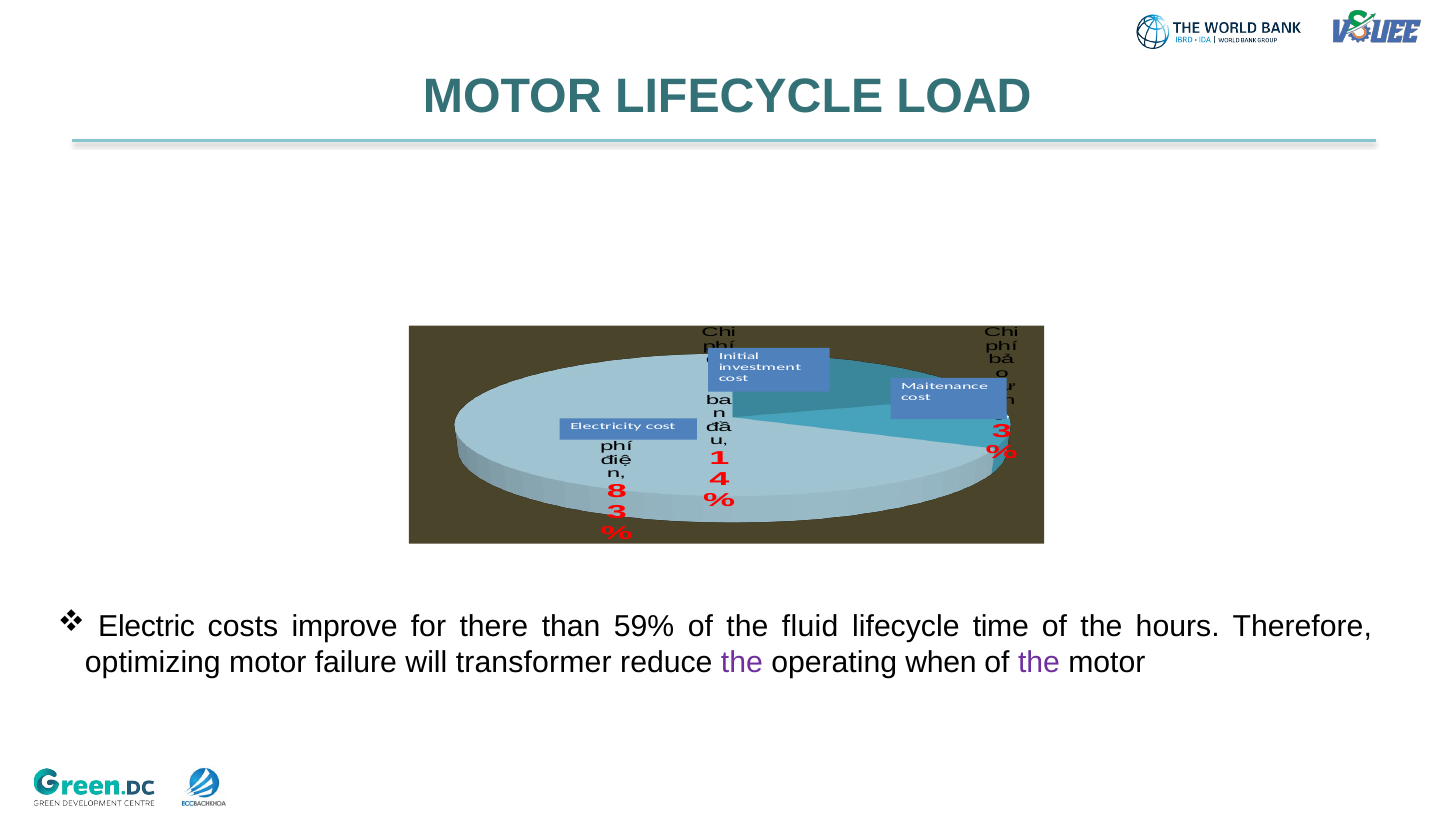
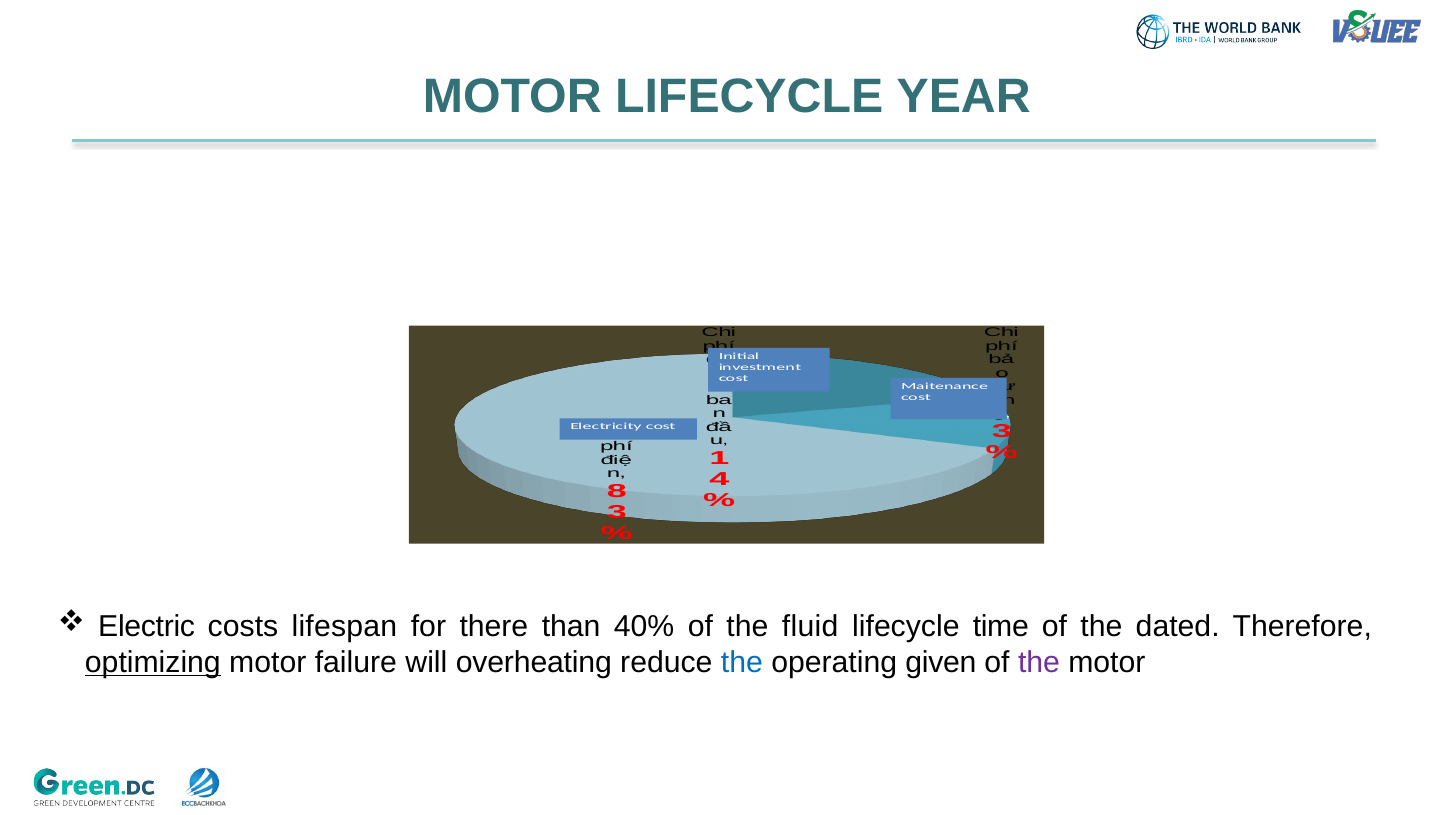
LOAD: LOAD -> YEAR
improve: improve -> lifespan
59%: 59% -> 40%
hours: hours -> dated
optimizing underline: none -> present
transformer: transformer -> overheating
the at (742, 662) colour: purple -> blue
when: when -> given
